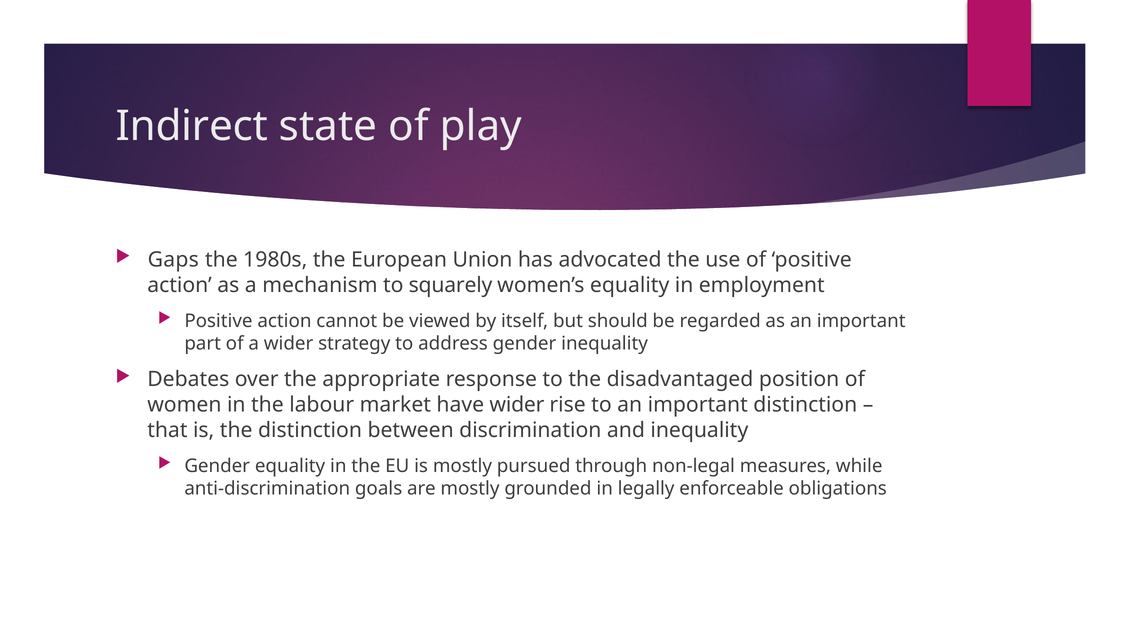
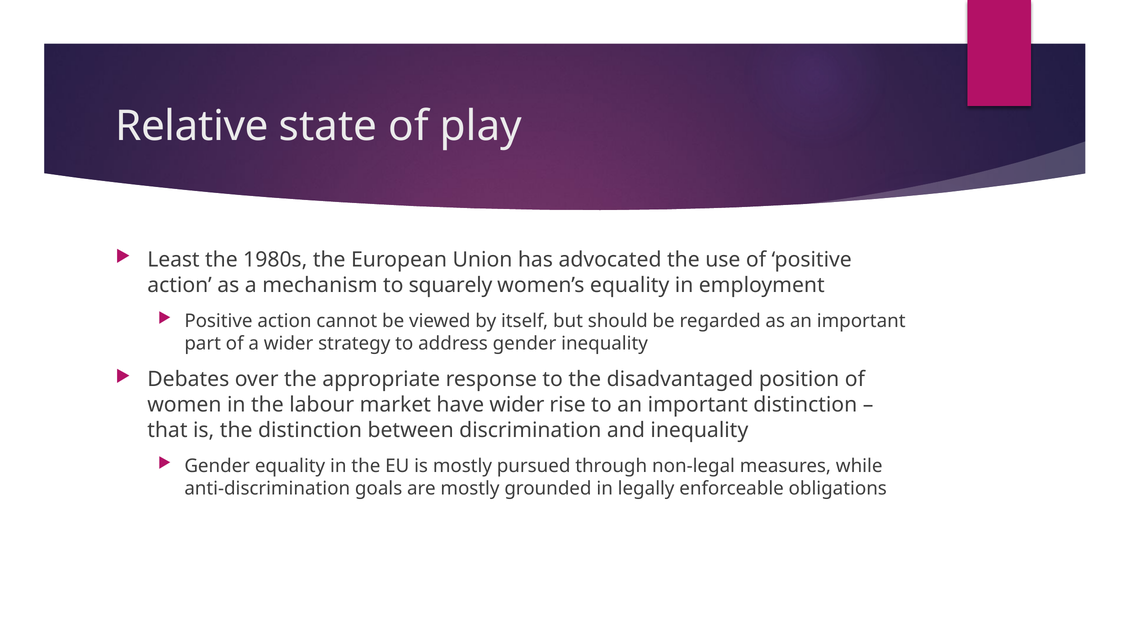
Indirect: Indirect -> Relative
Gaps: Gaps -> Least
